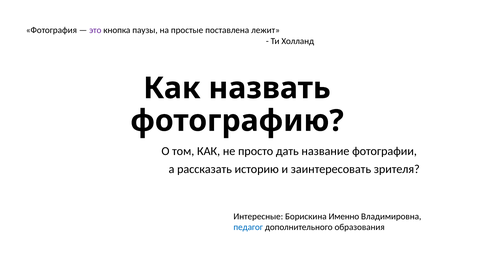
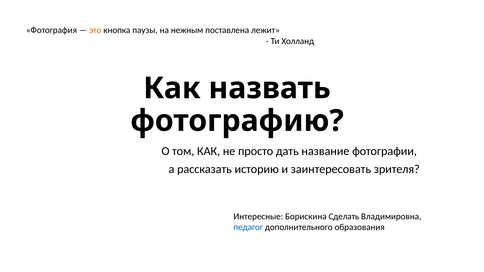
это colour: purple -> orange
простые: простые -> нежным
Именно: Именно -> Сделать
